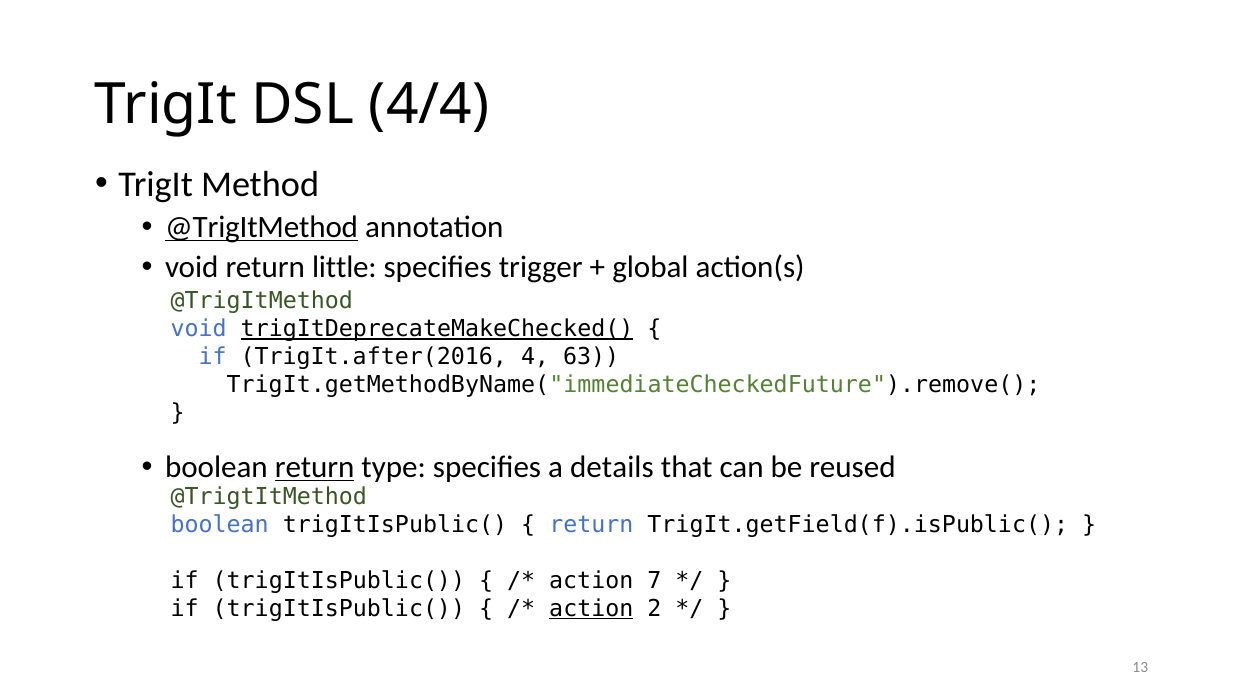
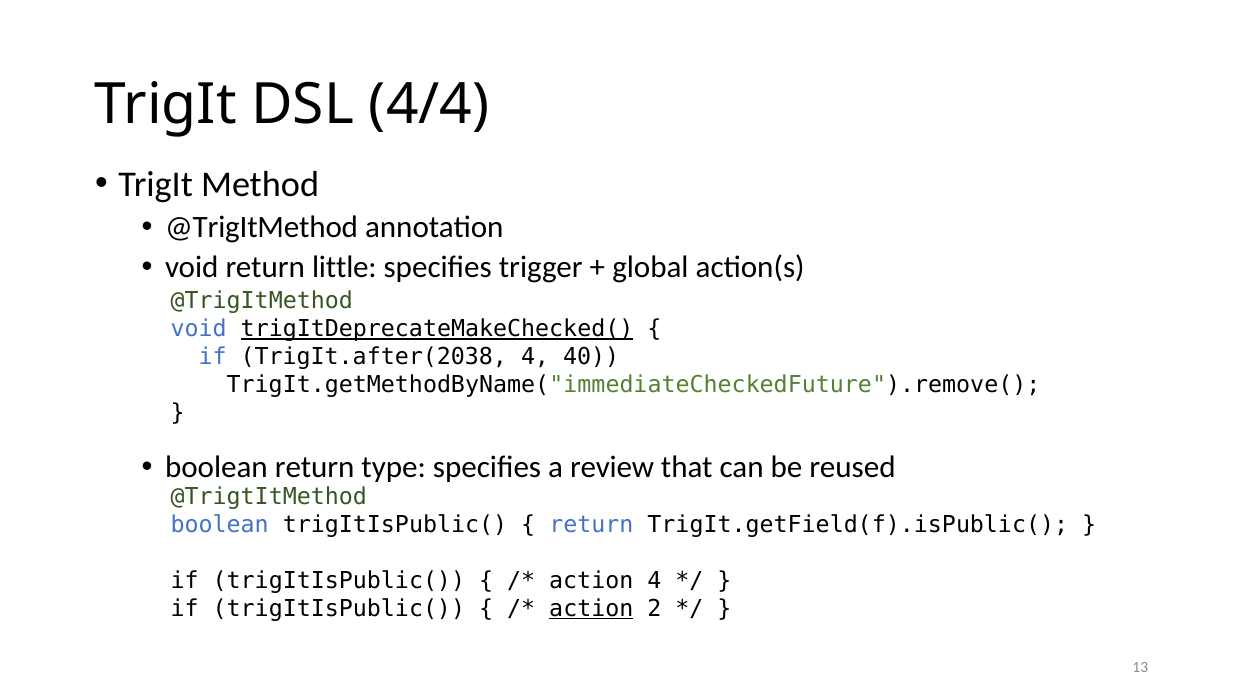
@TrigItMethod at (262, 227) underline: present -> none
TrigIt.after(2016: TrigIt.after(2016 -> TrigIt.after(2038
63: 63 -> 40
return at (315, 467) underline: present -> none
details: details -> review
action 7: 7 -> 4
